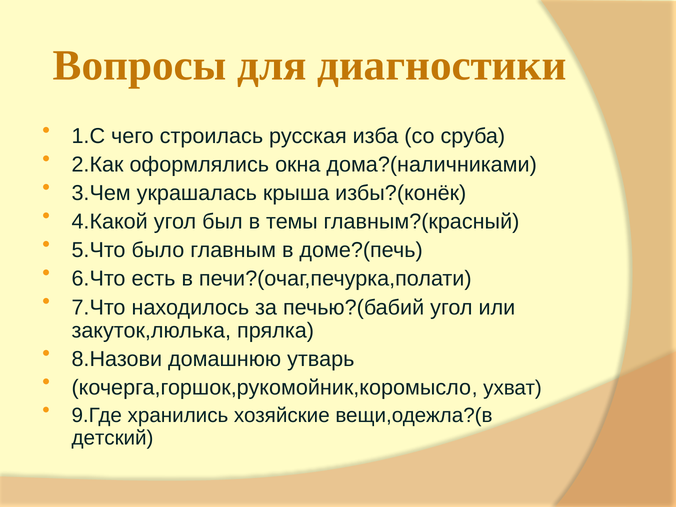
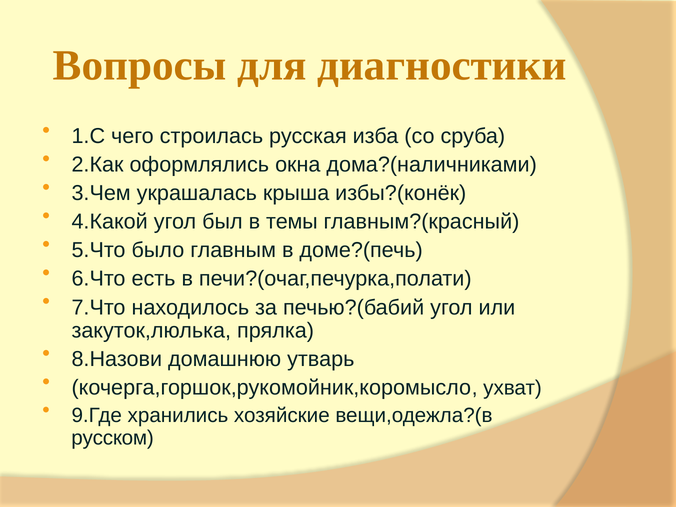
детский: детский -> русском
